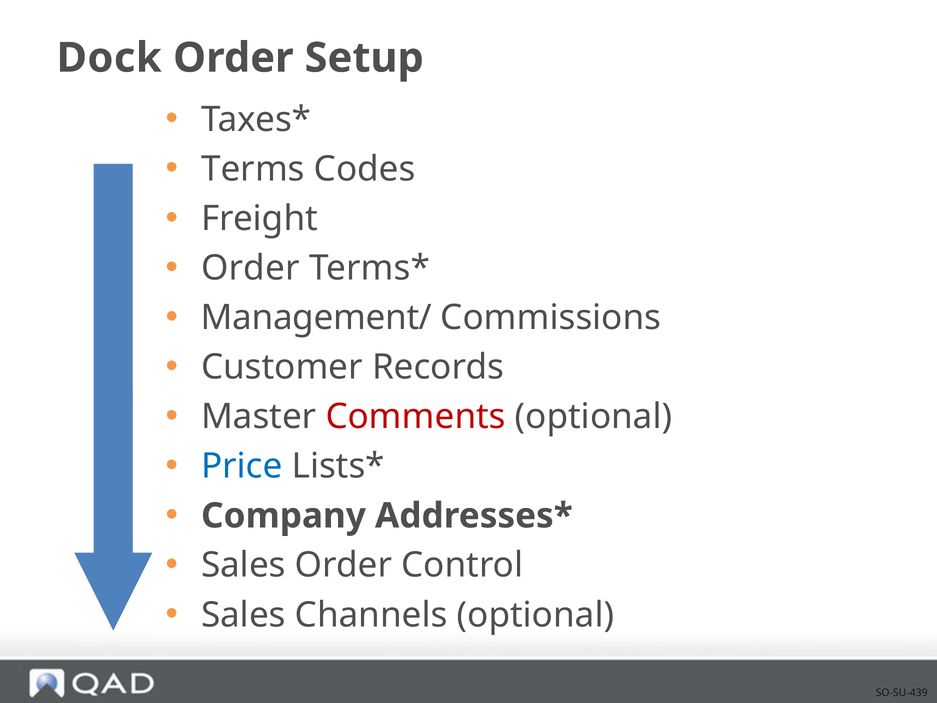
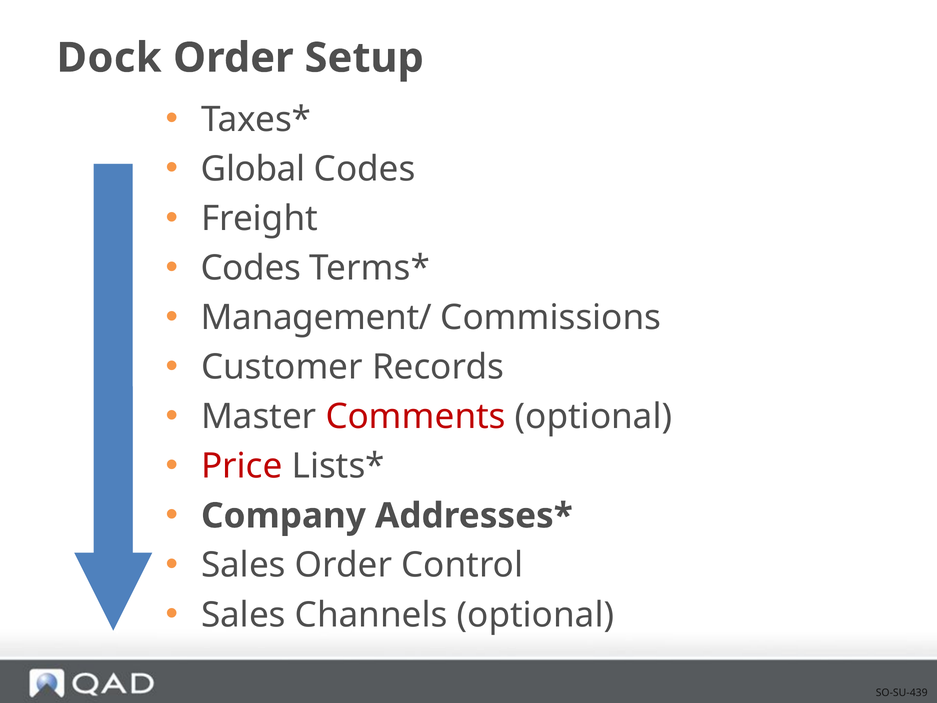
Terms: Terms -> Global
Order at (250, 268): Order -> Codes
Price colour: blue -> red
